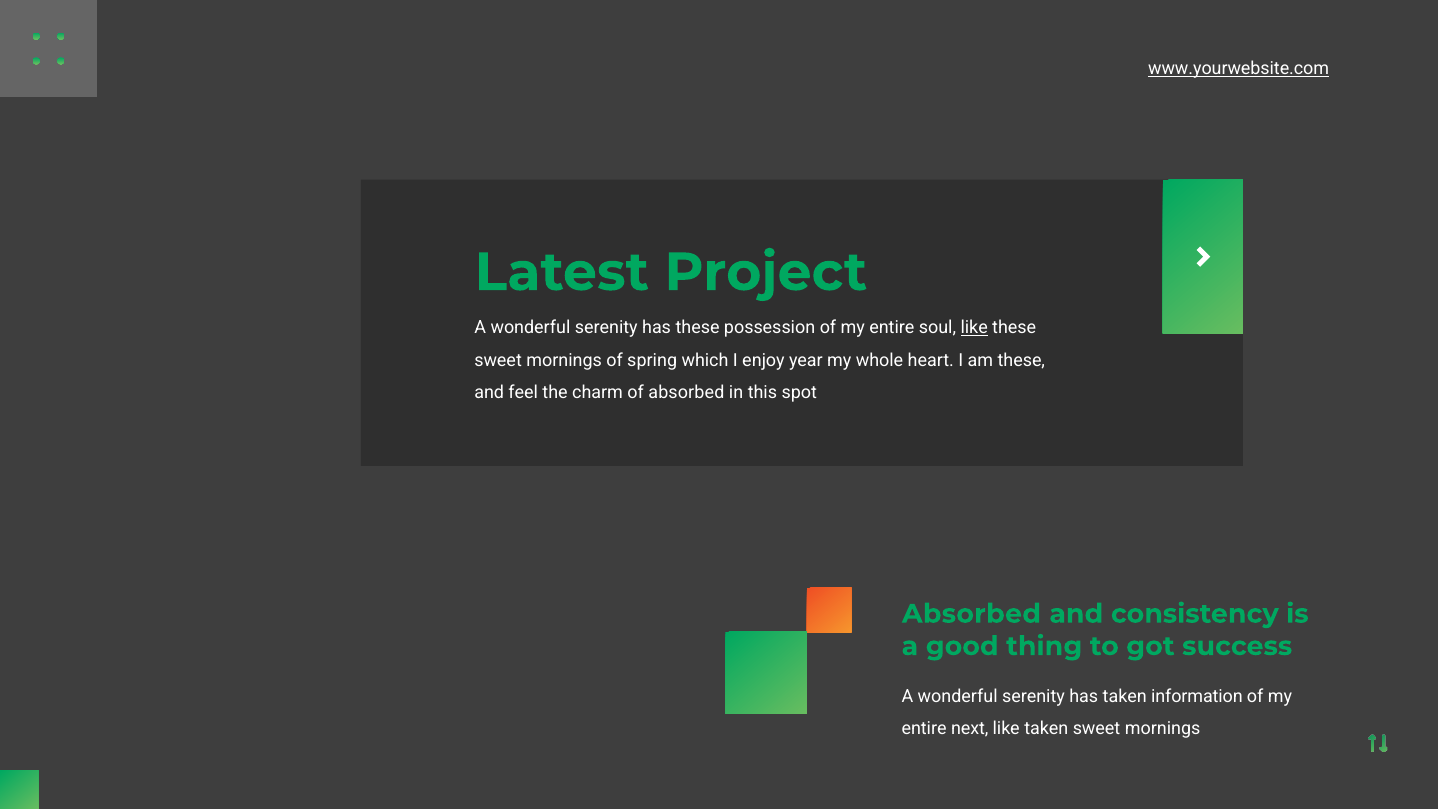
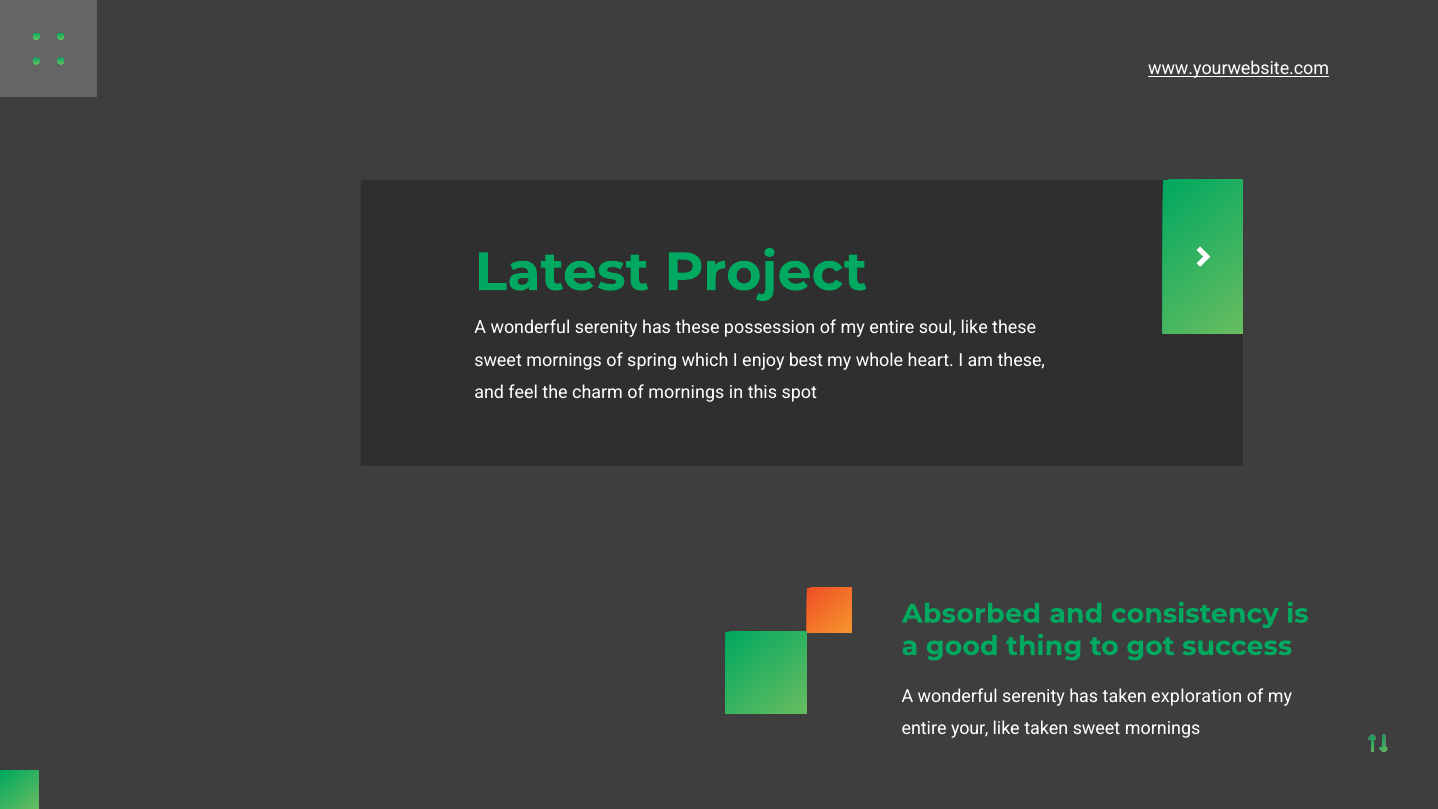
like at (974, 328) underline: present -> none
year: year -> best
of absorbed: absorbed -> mornings
information: information -> exploration
next: next -> your
